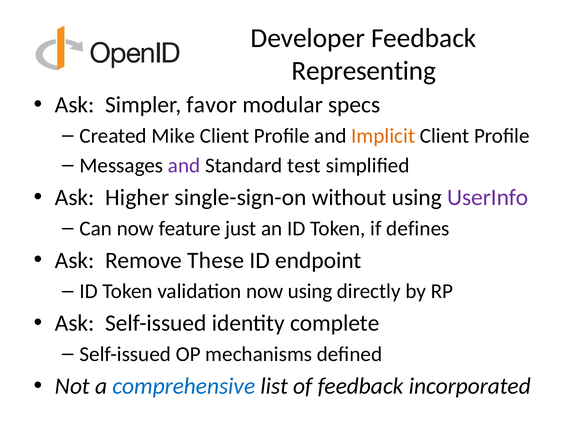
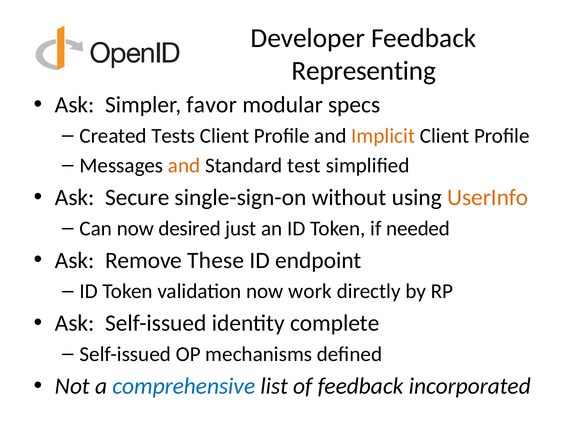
Mike: Mike -> Tests
and at (184, 166) colour: purple -> orange
Higher: Higher -> Secure
UserInfo colour: purple -> orange
feature: feature -> desired
defines: defines -> needed
now using: using -> work
